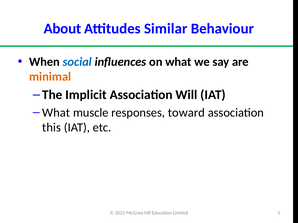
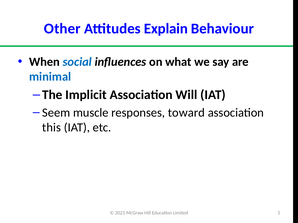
About: About -> Other
Similar: Similar -> Explain
minimal colour: orange -> blue
What at (56, 113): What -> Seem
